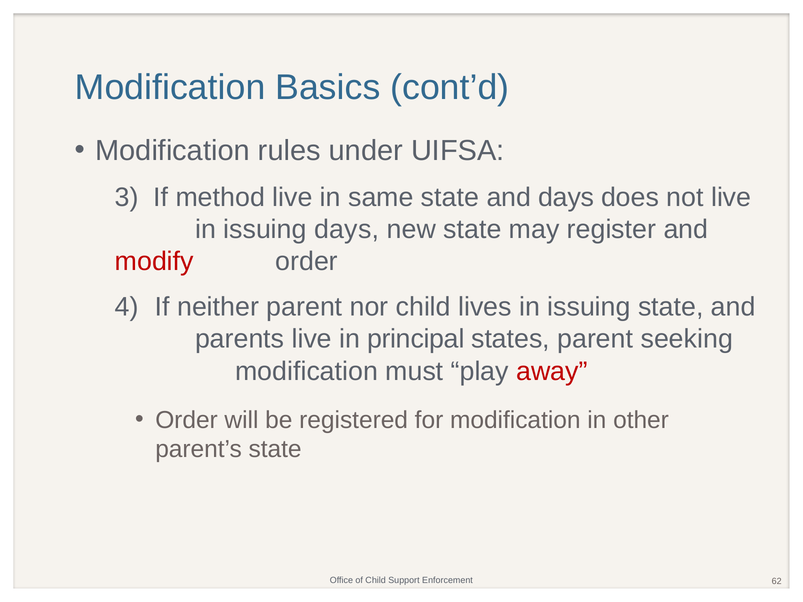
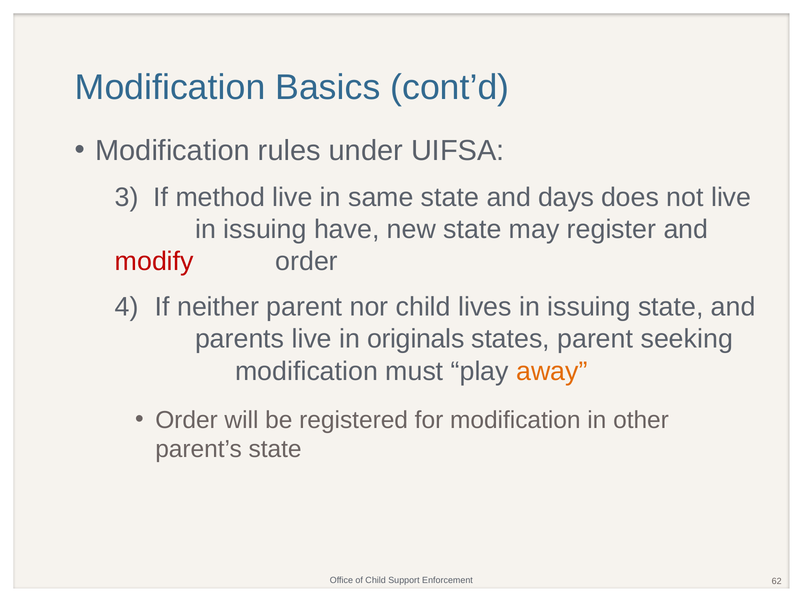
issuing days: days -> have
principal: principal -> originals
away colour: red -> orange
